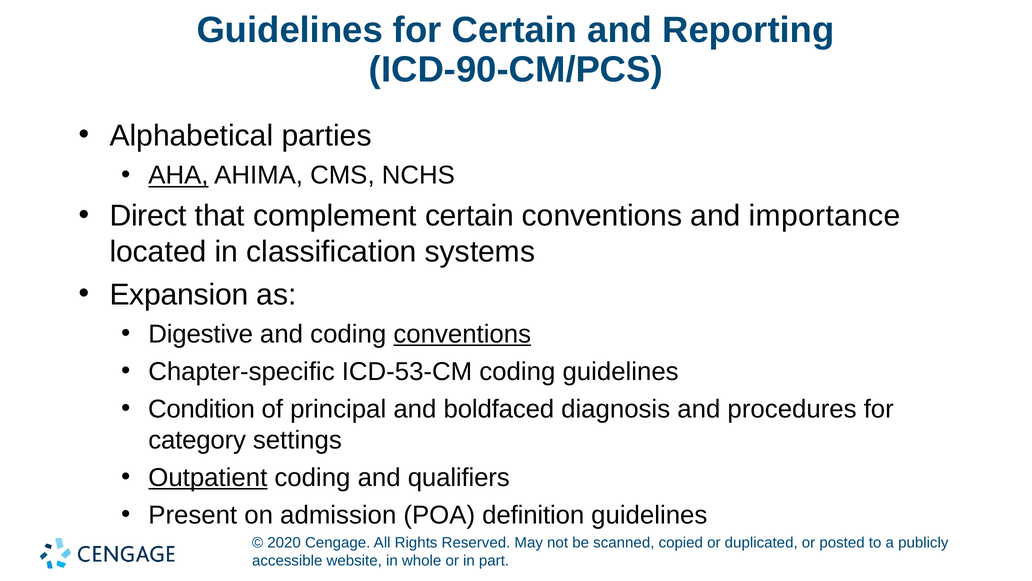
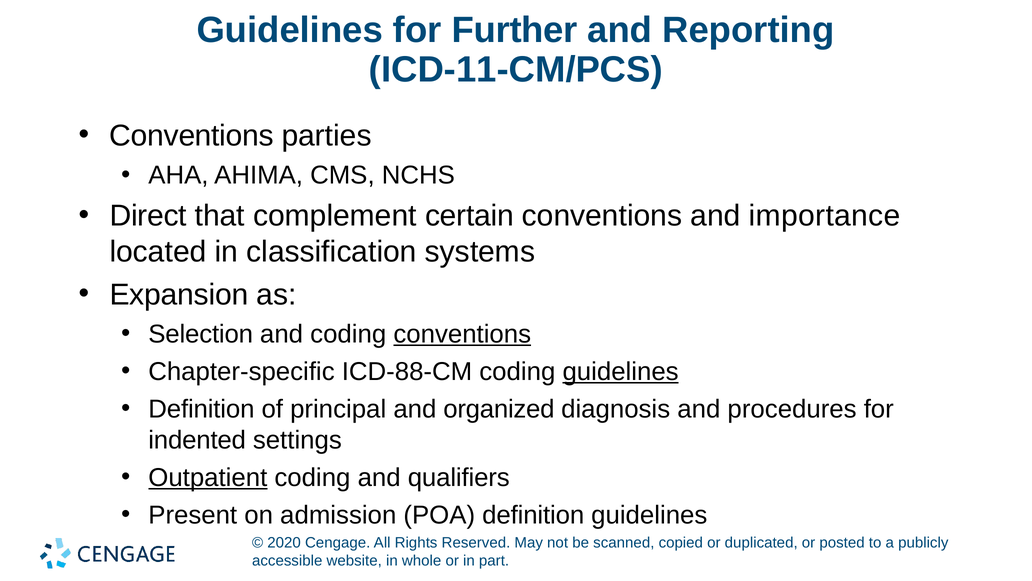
for Certain: Certain -> Further
ICD-90-CM/PCS: ICD-90-CM/PCS -> ICD-11-CM/PCS
Alphabetical at (191, 136): Alphabetical -> Conventions
AHA underline: present -> none
Digestive: Digestive -> Selection
ICD-53-CM: ICD-53-CM -> ICD-88-CM
guidelines at (621, 371) underline: none -> present
Condition at (201, 409): Condition -> Definition
boldfaced: boldfaced -> organized
category: category -> indented
